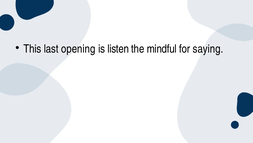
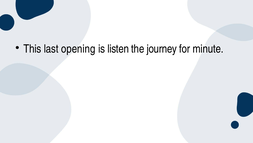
mindful: mindful -> journey
saying: saying -> minute
